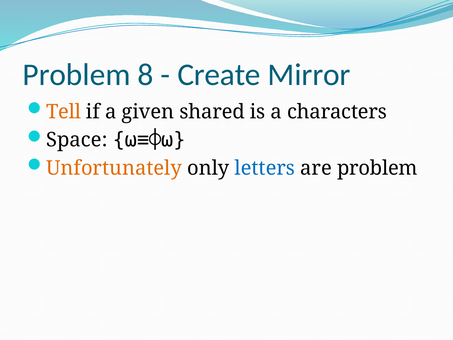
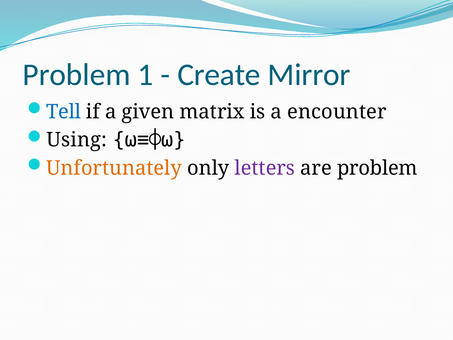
8: 8 -> 1
Tell colour: orange -> blue
shared: shared -> matrix
characters: characters -> encounter
Space: Space -> Using
letters colour: blue -> purple
